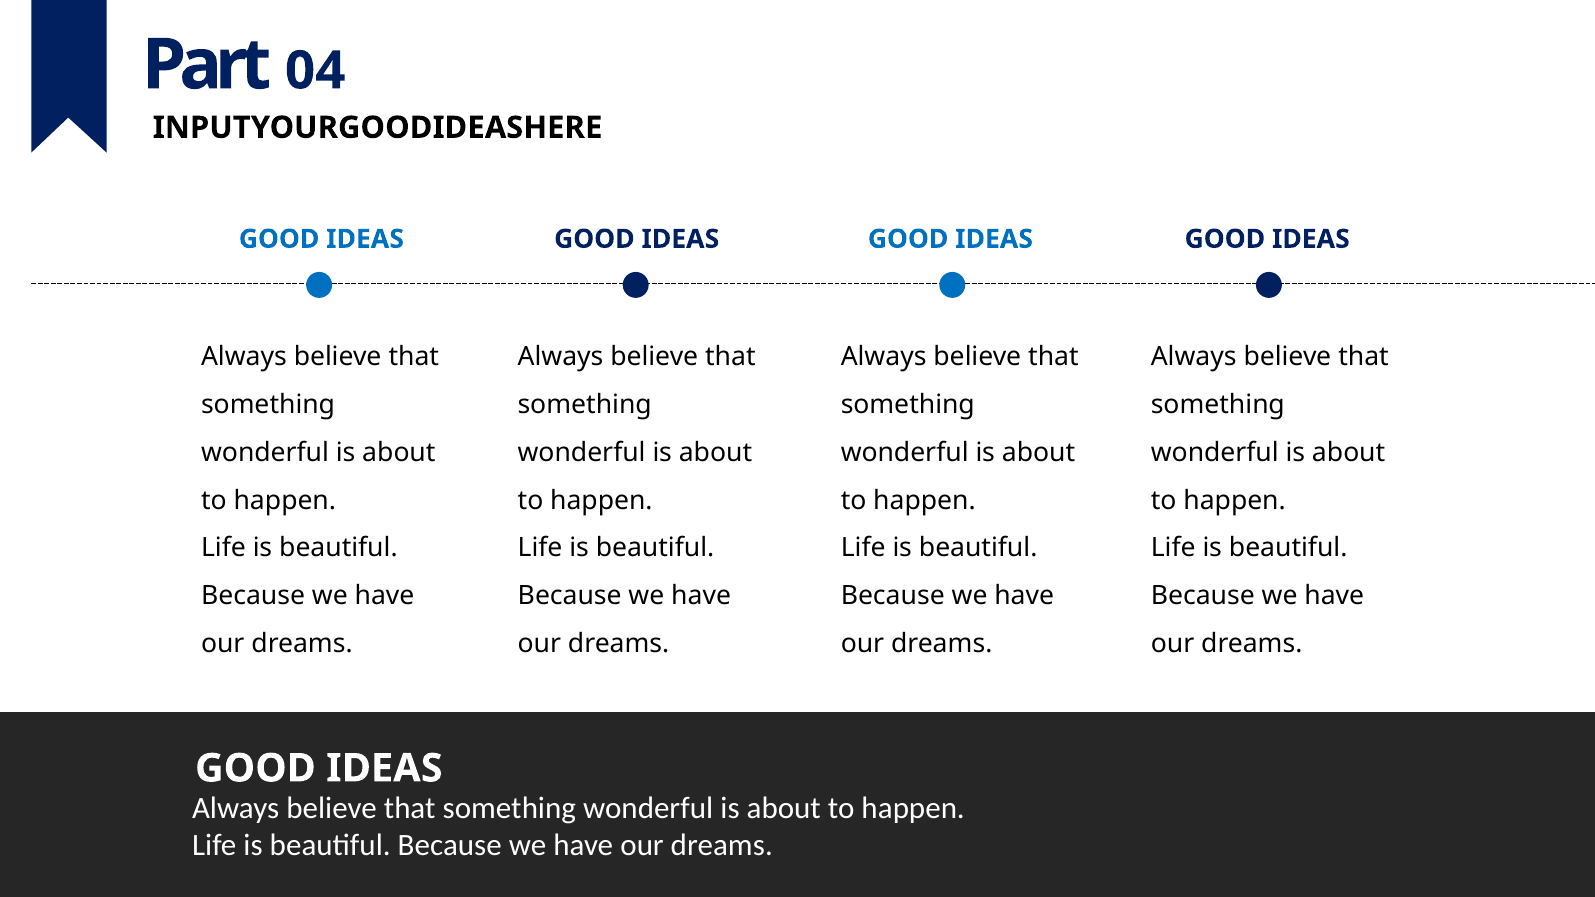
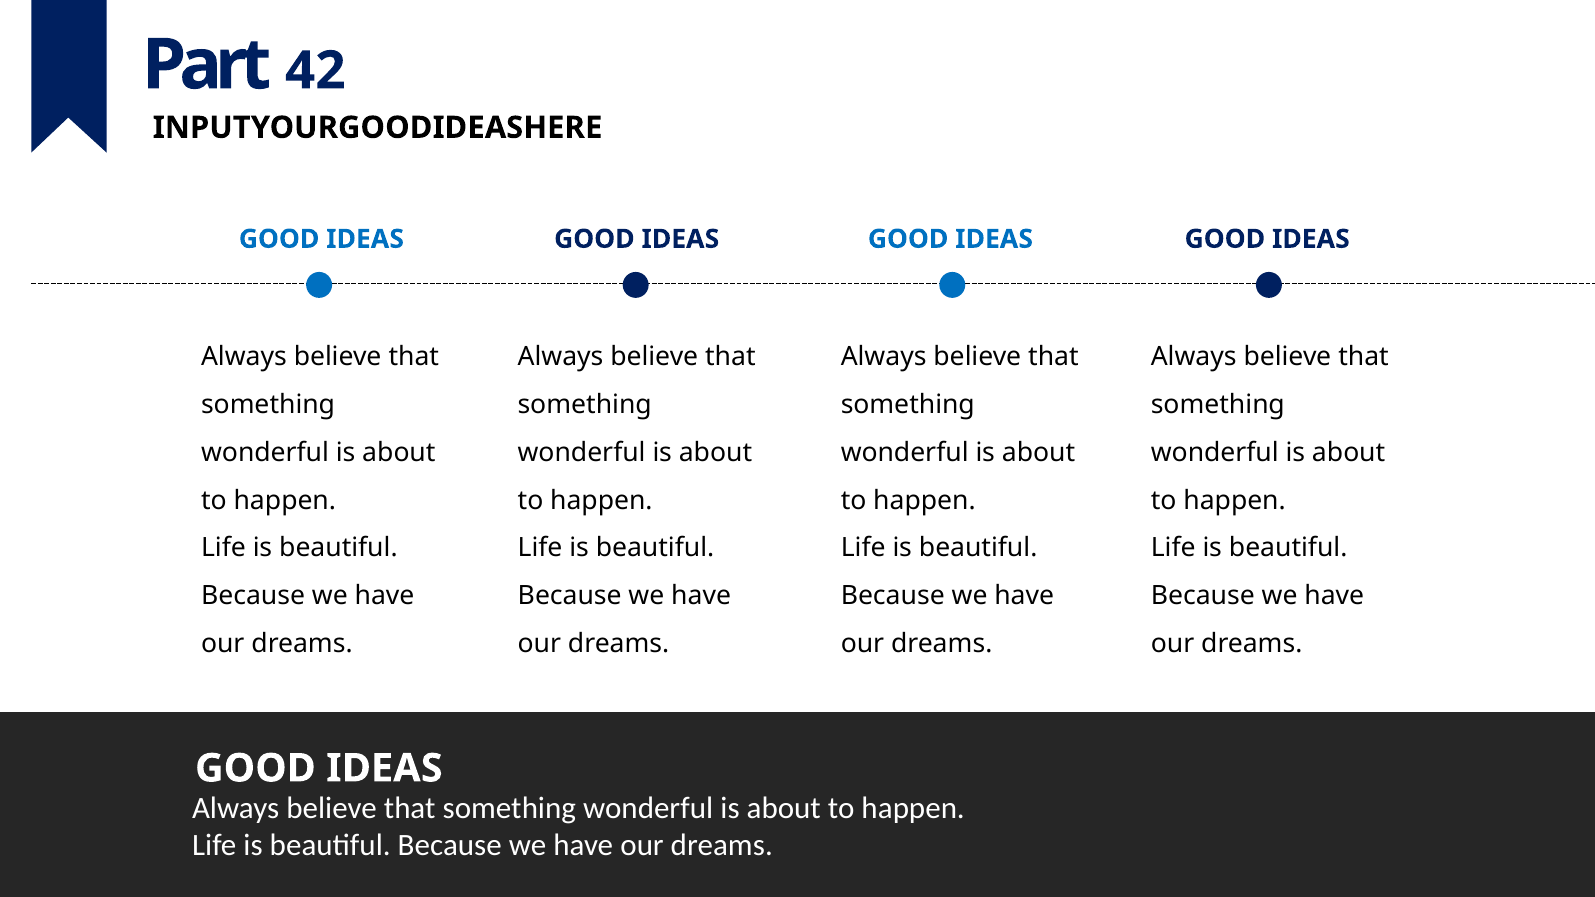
04: 04 -> 42
